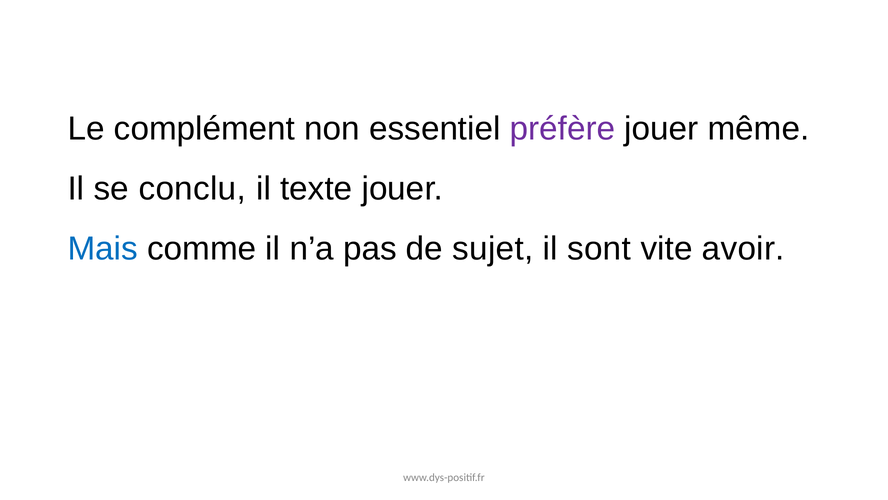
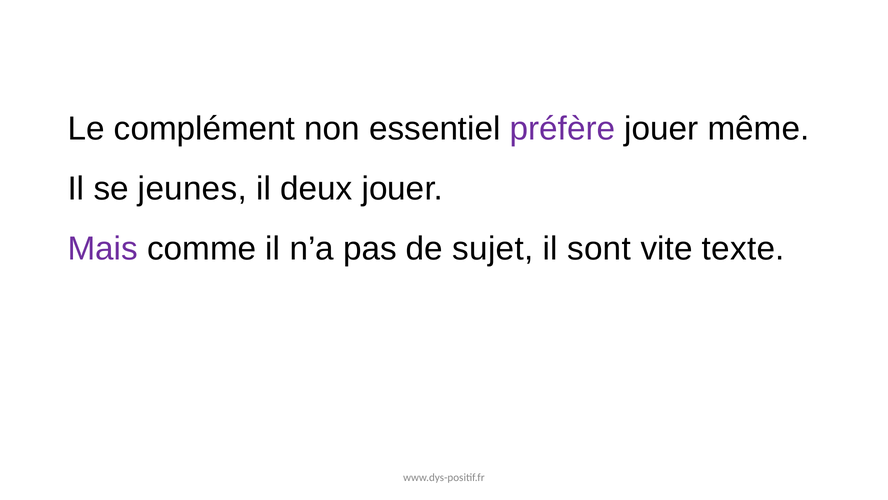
conclu: conclu -> jeunes
texte: texte -> deux
Mais colour: blue -> purple
avoir: avoir -> texte
